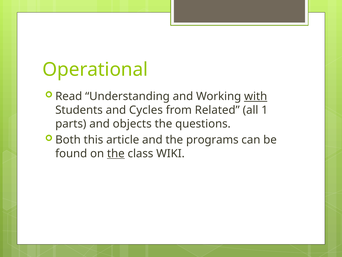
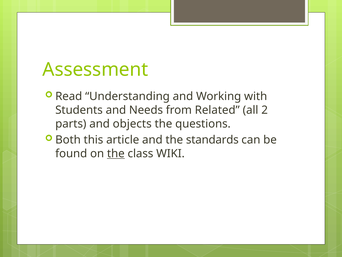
Operational: Operational -> Assessment
with underline: present -> none
Cycles: Cycles -> Needs
1: 1 -> 2
programs: programs -> standards
